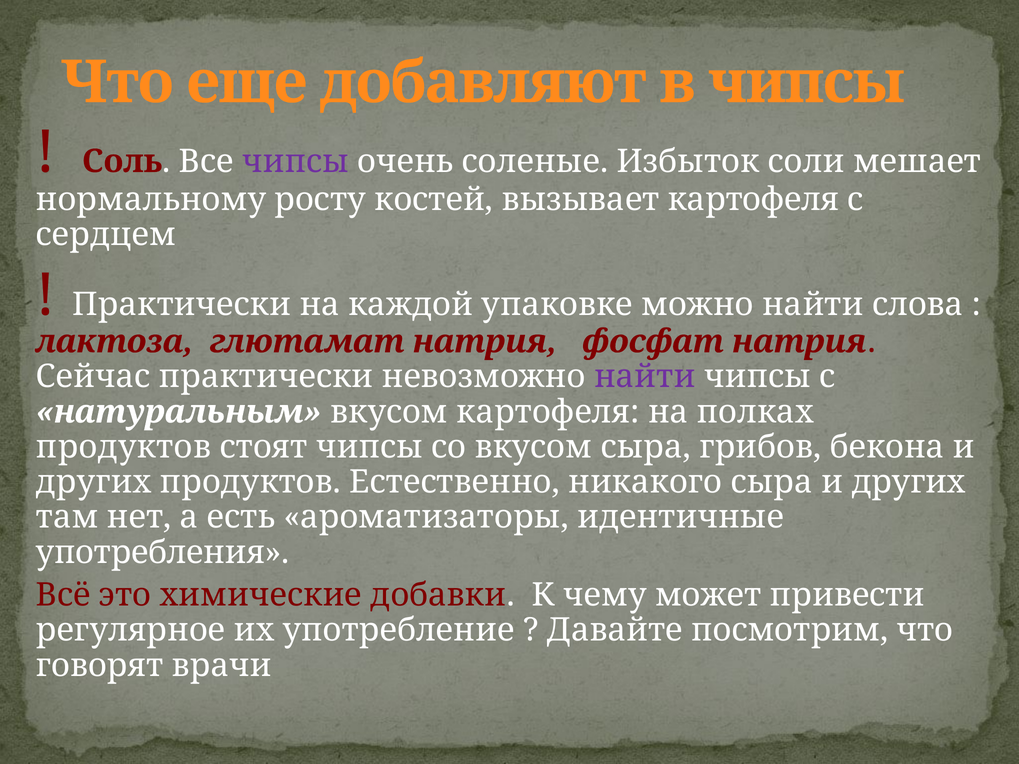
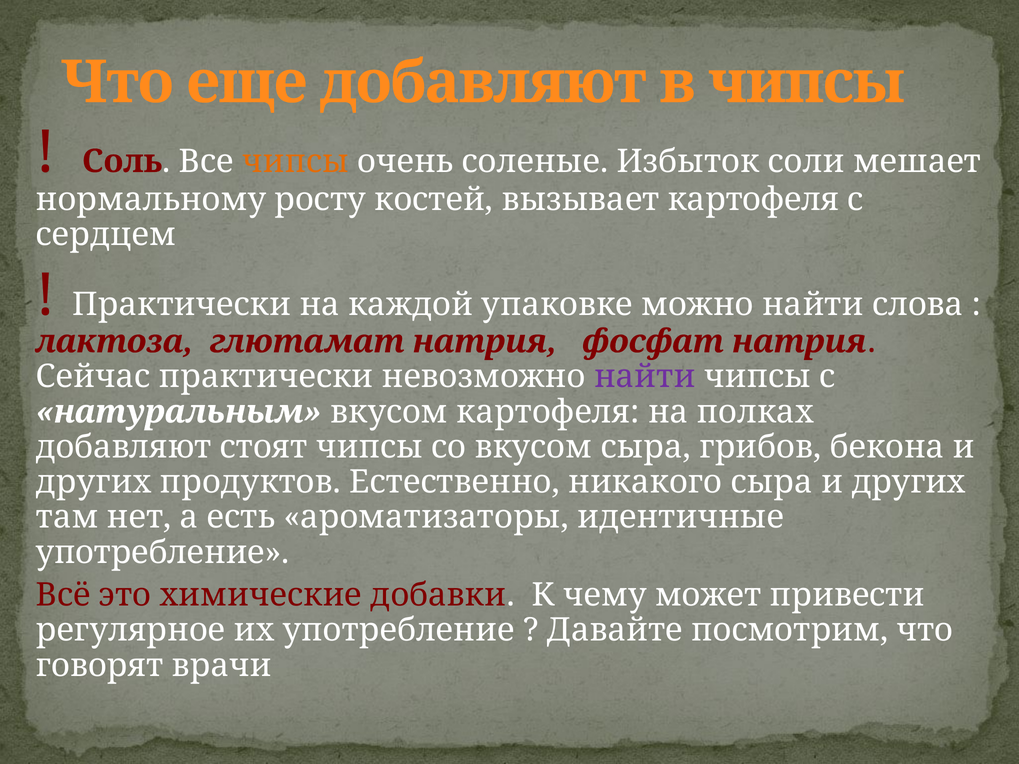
чипсы at (295, 161) colour: purple -> orange
продуктов at (123, 447): продуктов -> добавляют
употребления at (163, 553): употребления -> употребление
